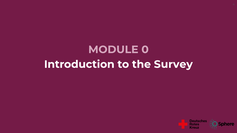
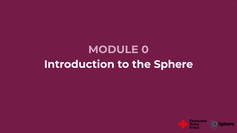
Survey: Survey -> Sphere
